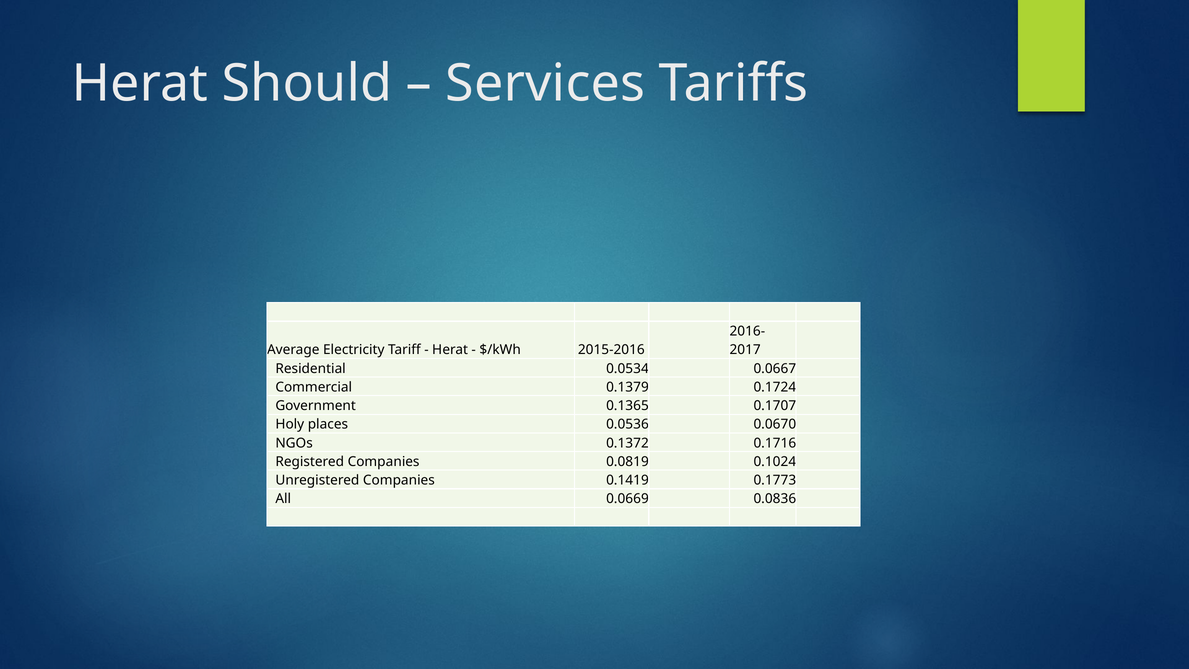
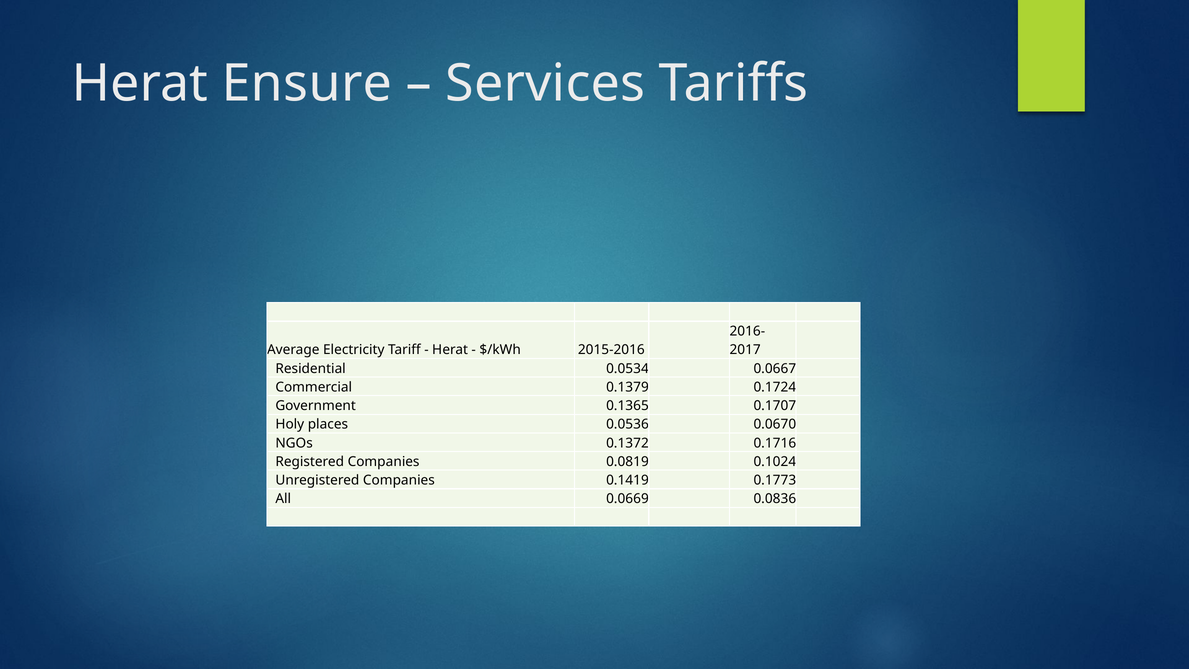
Should: Should -> Ensure
